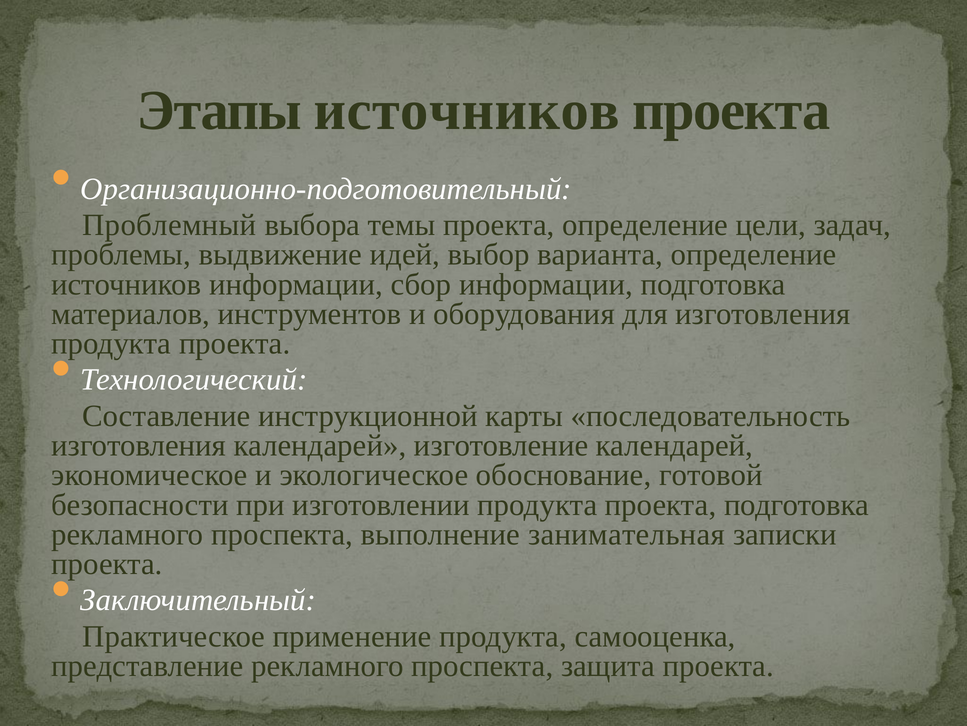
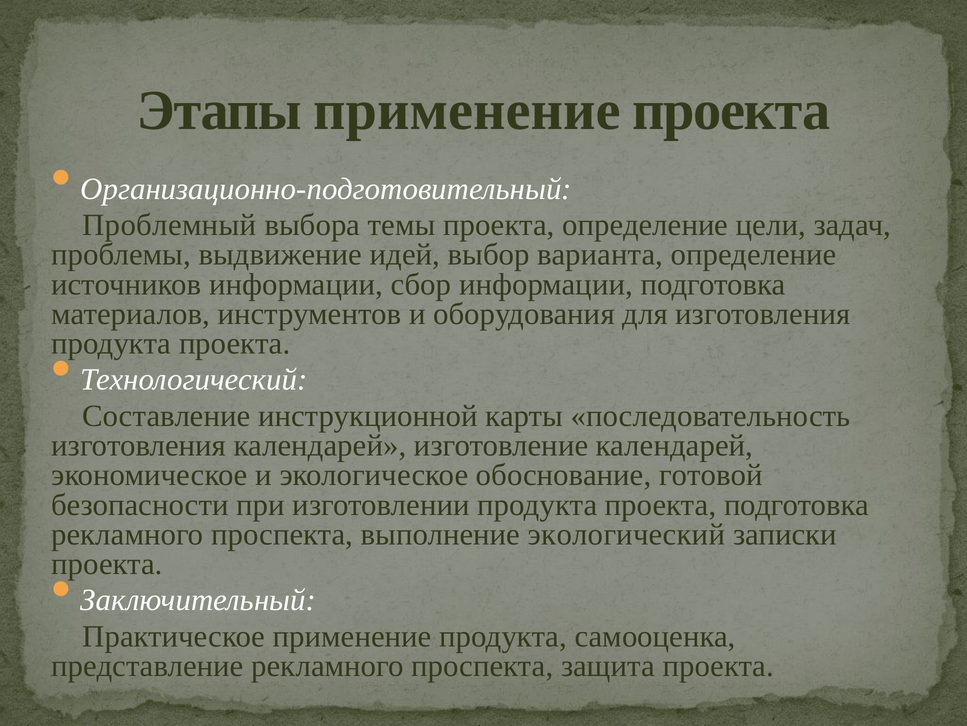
Этапы источников: источников -> применение
занимательная: занимательная -> экологический
